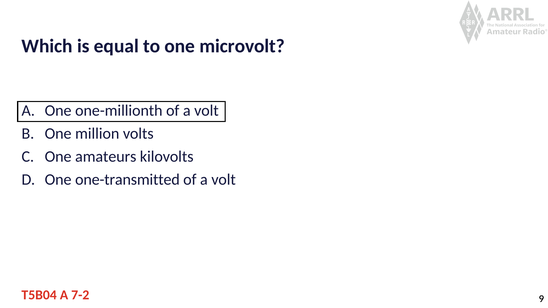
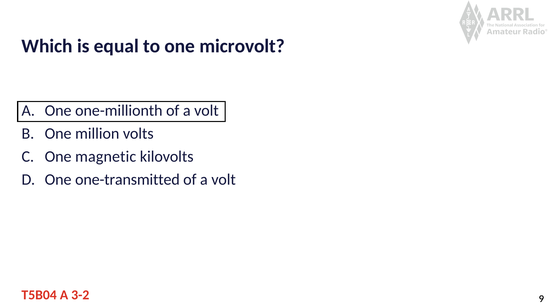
amateurs: amateurs -> magnetic
7-2: 7-2 -> 3-2
